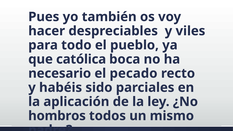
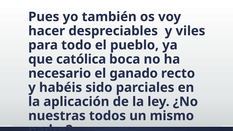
pecado: pecado -> ganado
hombros: hombros -> nuestras
